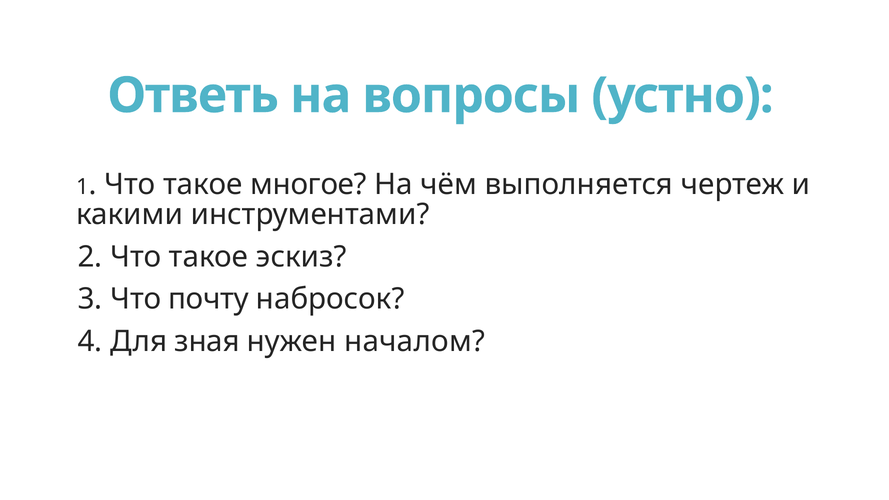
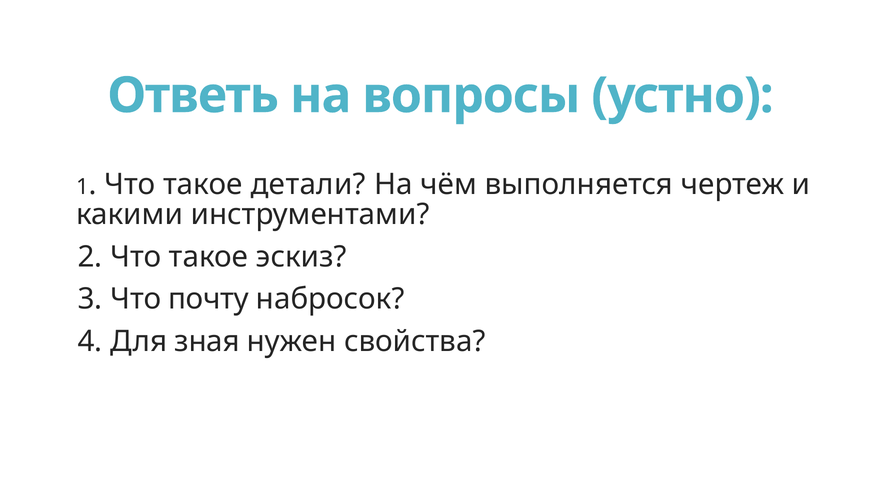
многое: многое -> детали
началом: началом -> свойства
